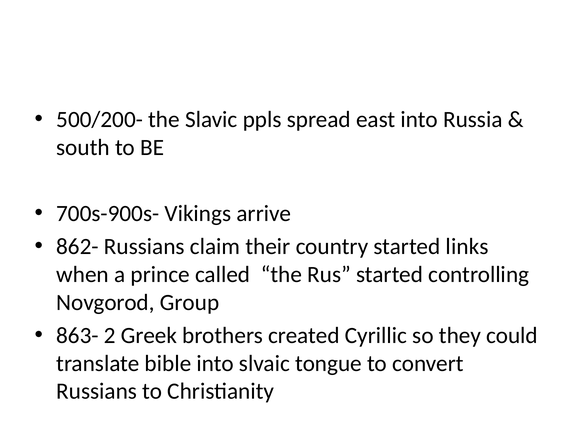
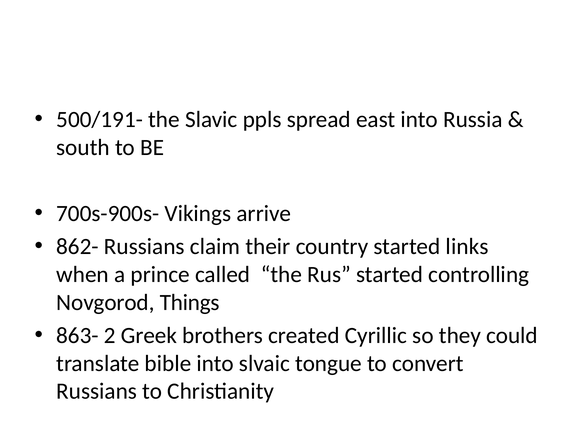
500/200-: 500/200- -> 500/191-
Group: Group -> Things
